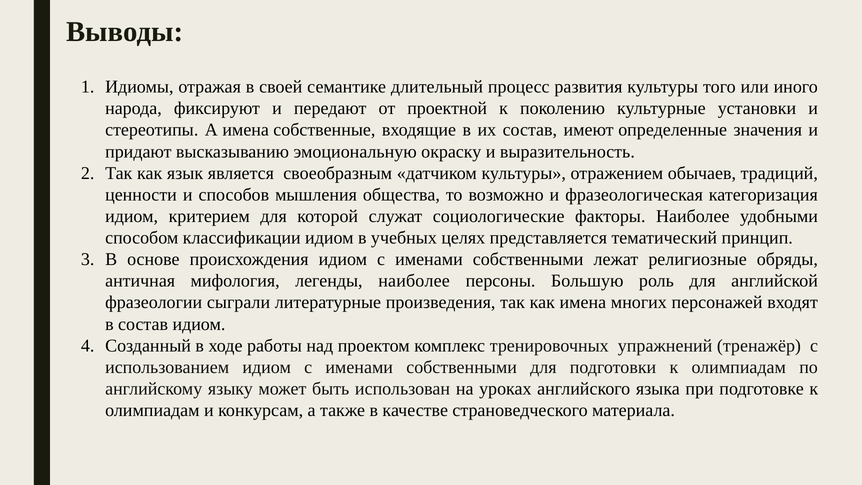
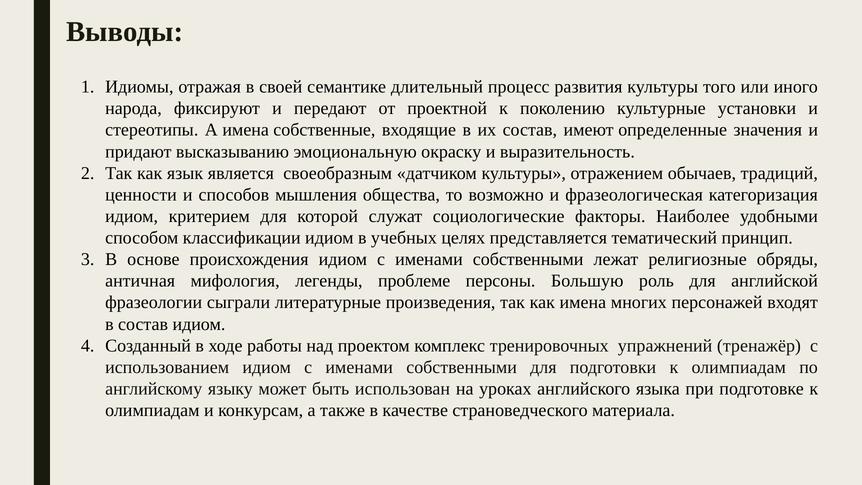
легенды наиболее: наиболее -> проблеме
